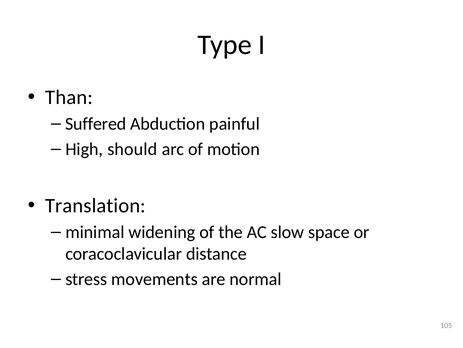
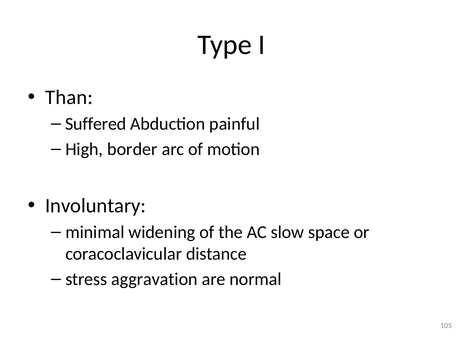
should: should -> border
Translation: Translation -> Involuntary
movements: movements -> aggravation
